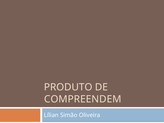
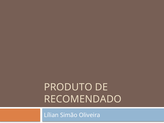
COMPREENDEM: COMPREENDEM -> RECOMENDADO
